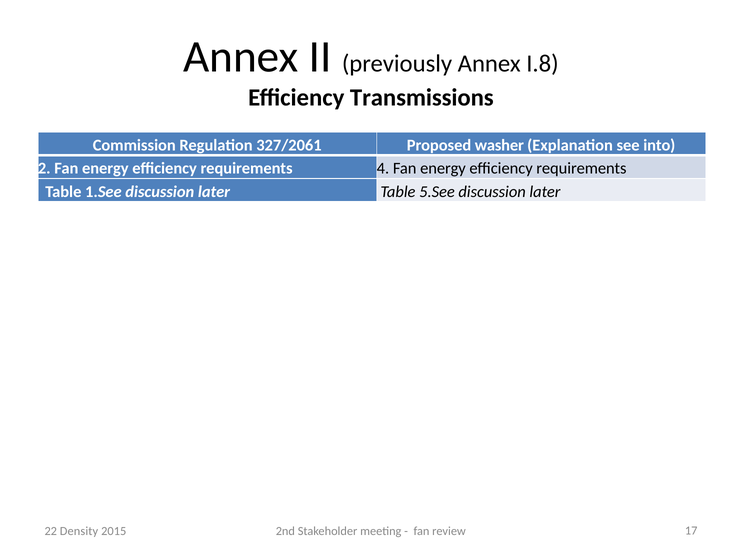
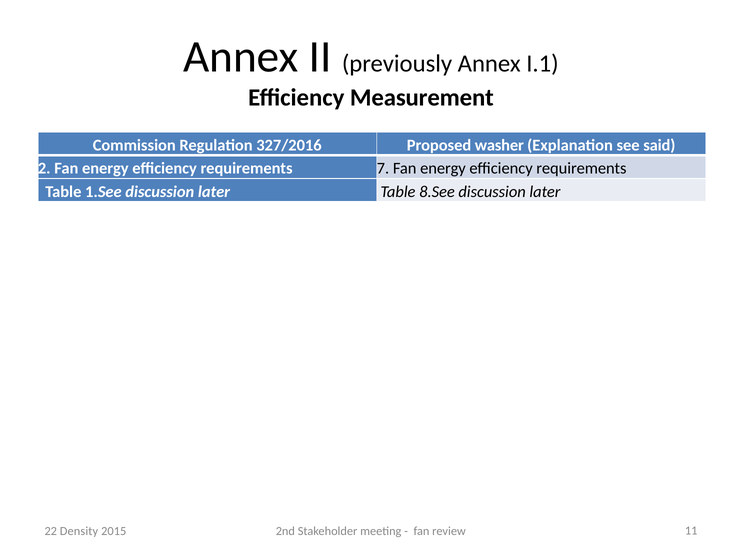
I.8: I.8 -> I.1
Transmissions: Transmissions -> Measurement
327/2061: 327/2061 -> 327/2016
into: into -> said
4: 4 -> 7
5.See: 5.See -> 8.See
17: 17 -> 11
